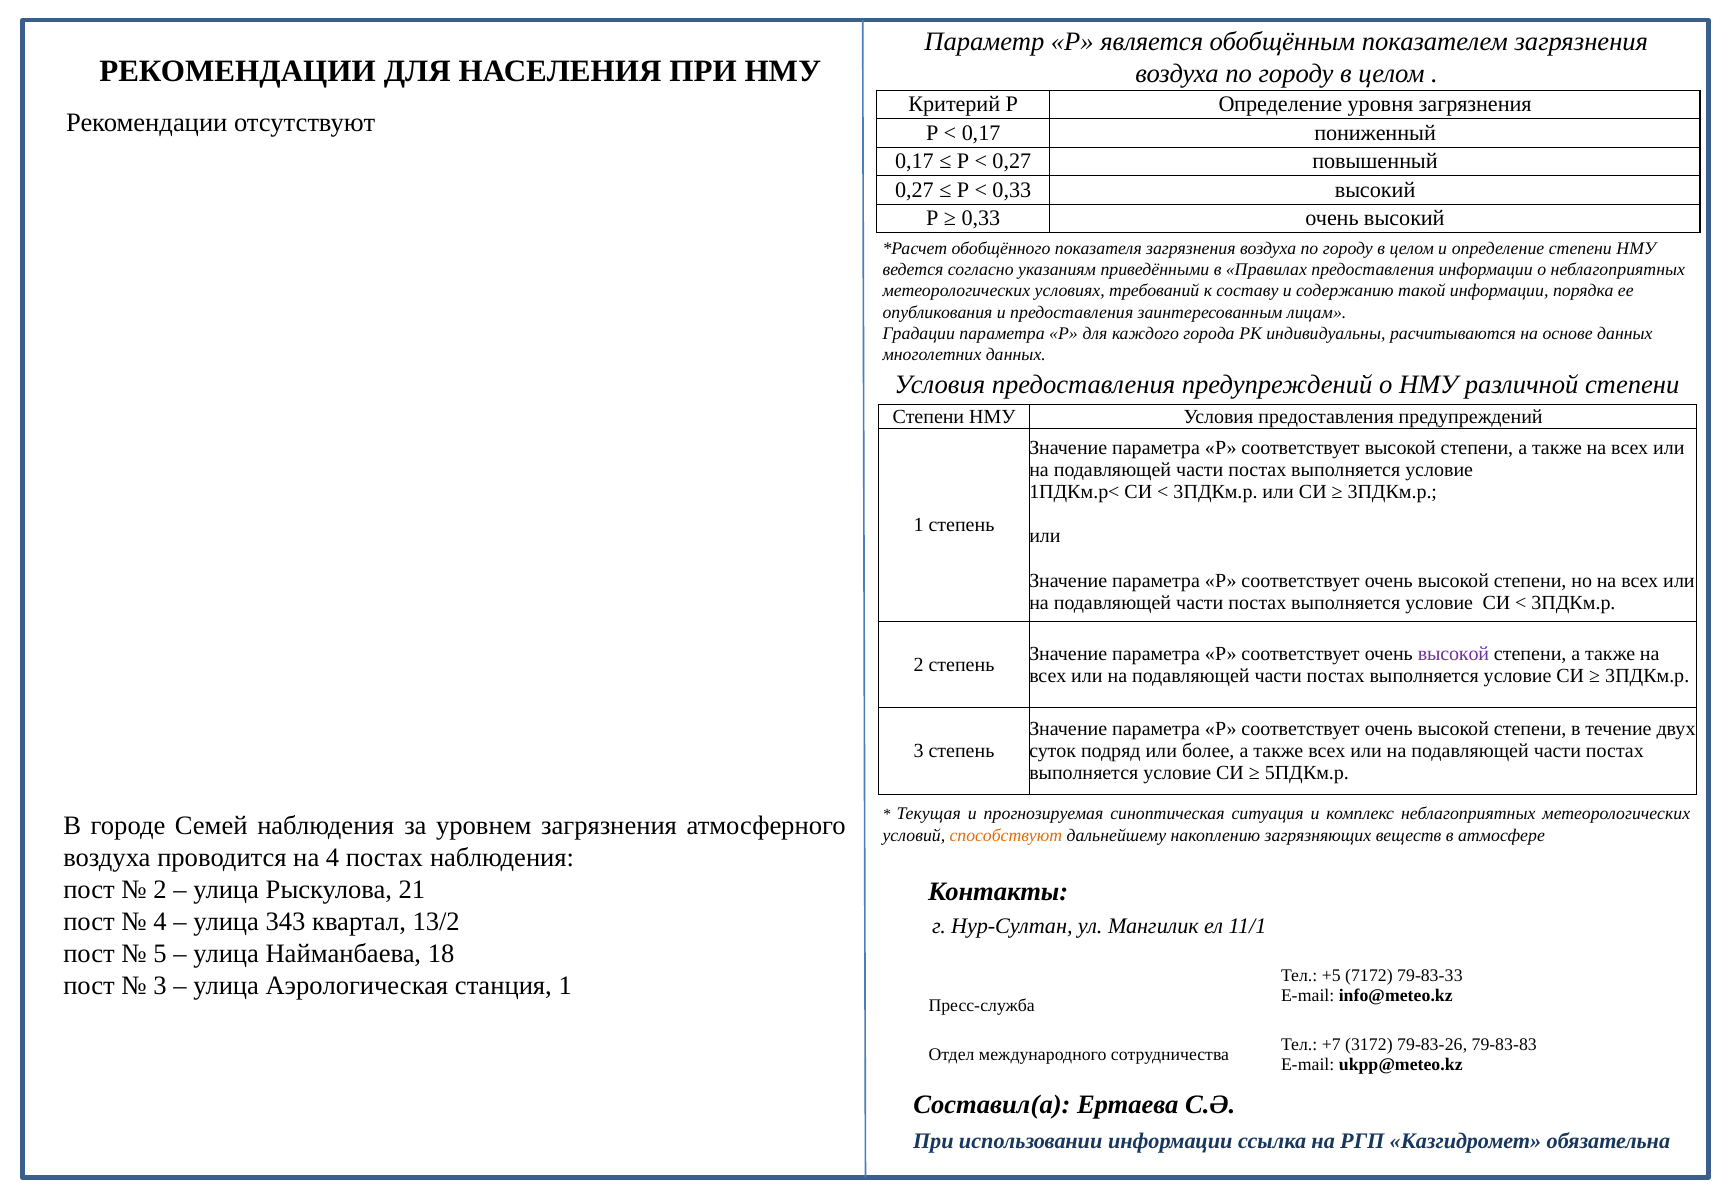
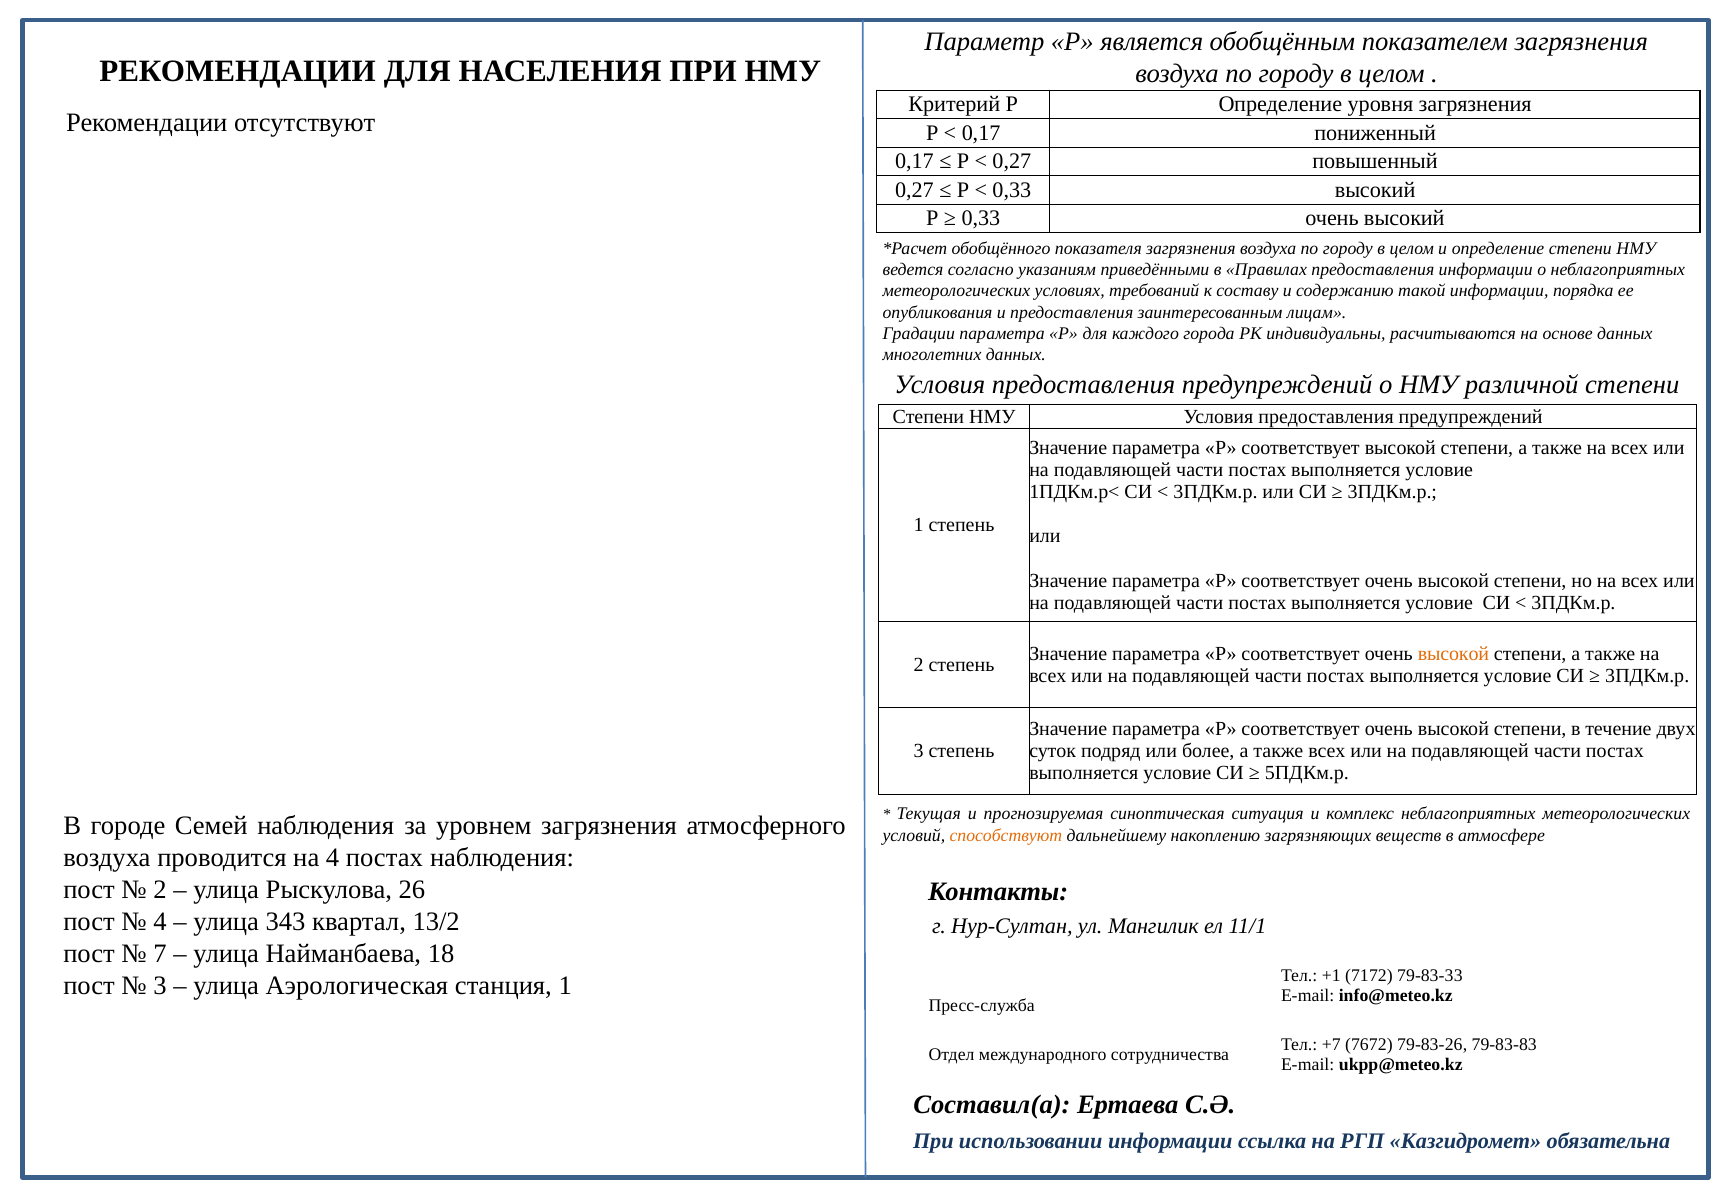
высокой at (1453, 654) colour: purple -> orange
21: 21 -> 26
5: 5 -> 7
+5: +5 -> +1
3172: 3172 -> 7672
